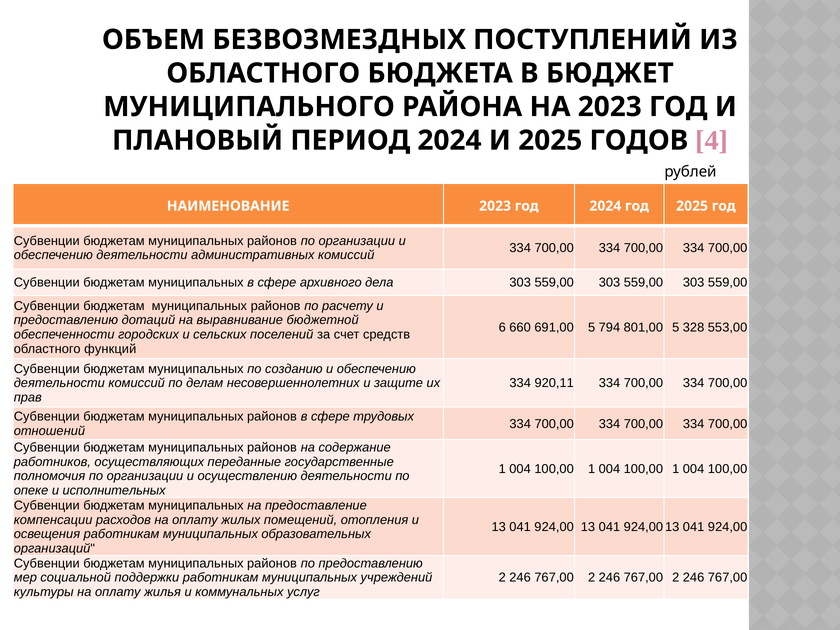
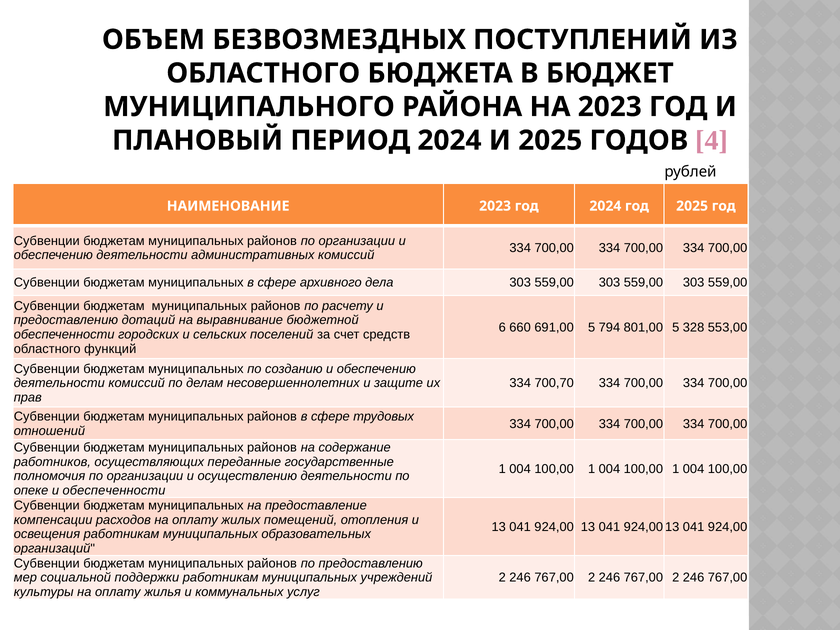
920,11: 920,11 -> 700,70
и исполнительных: исполнительных -> обеспеченности
